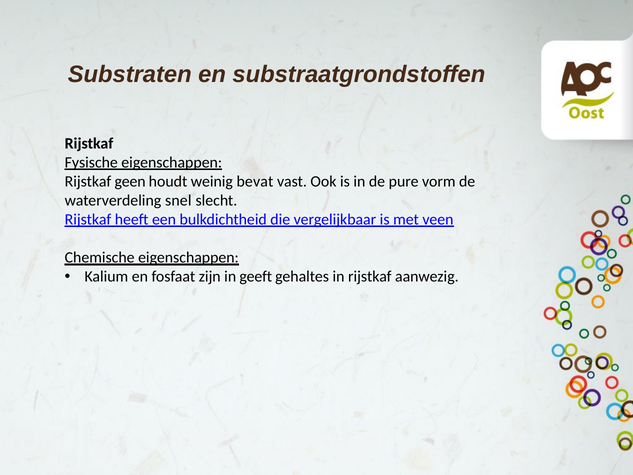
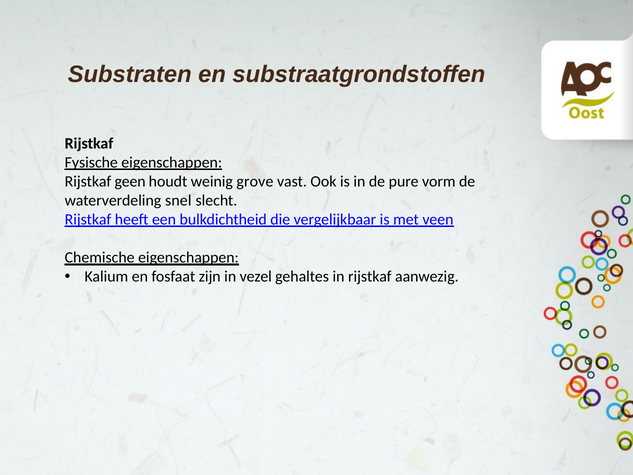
bevat: bevat -> grove
geeft: geeft -> vezel
